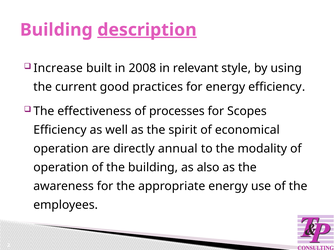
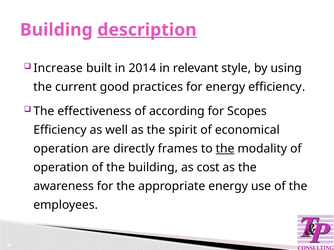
2008: 2008 -> 2014
processes: processes -> according
annual: annual -> frames
the at (225, 149) underline: none -> present
also: also -> cost
